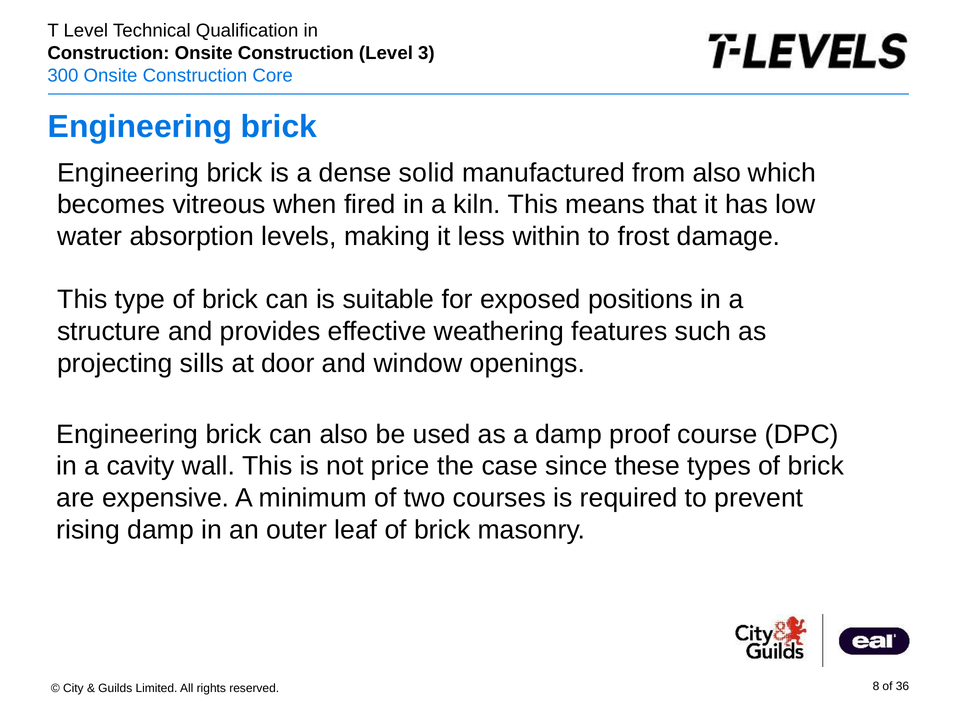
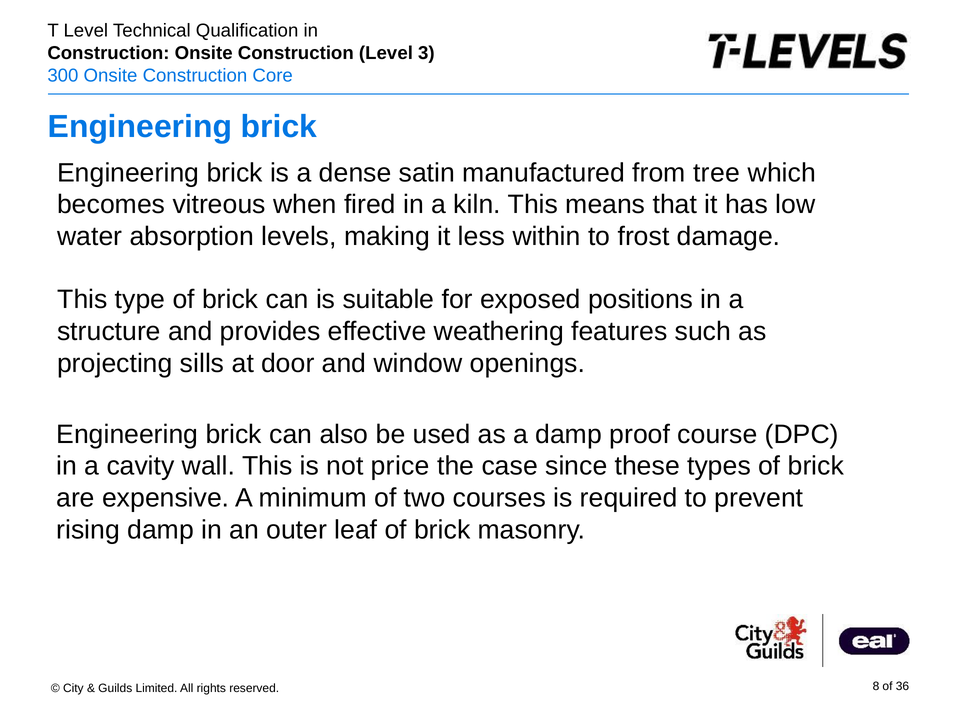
solid: solid -> satin
from also: also -> tree
